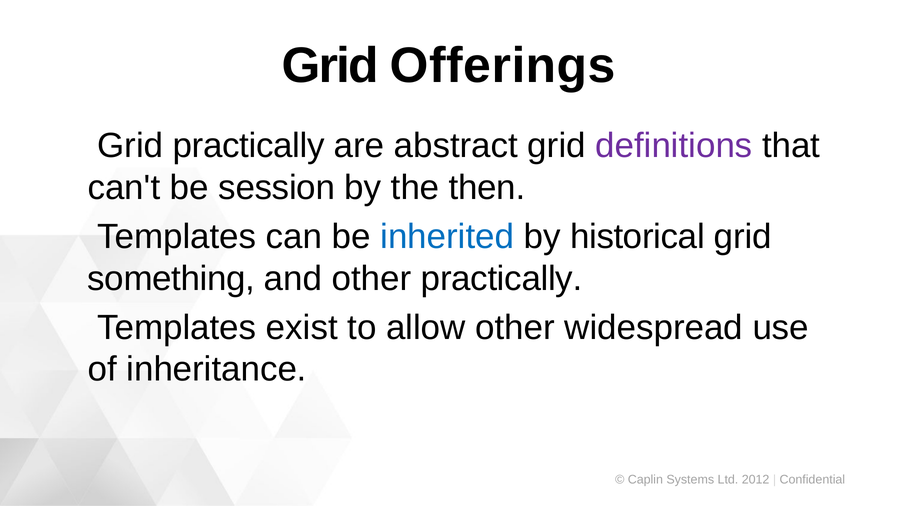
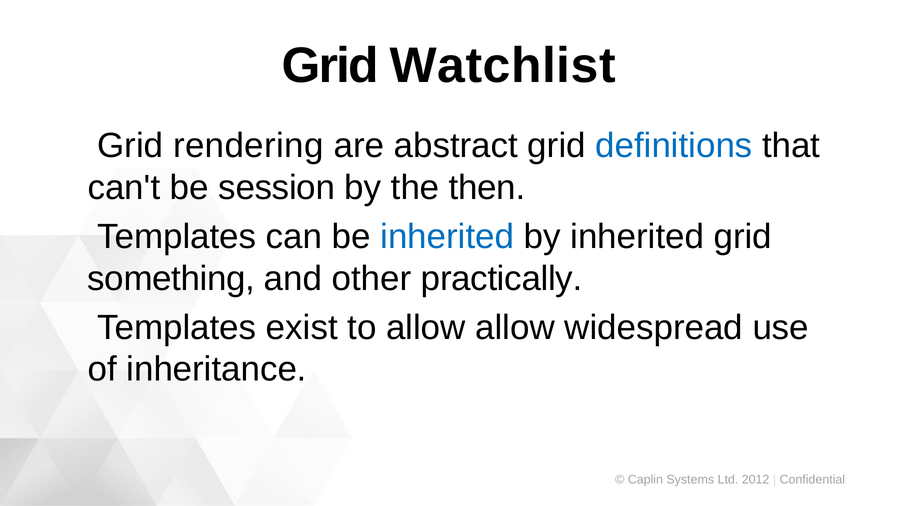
Offerings: Offerings -> Watchlist
practically at (249, 146): practically -> rendering
definitions colour: purple -> blue
by historical: historical -> inherited
allow other: other -> allow
